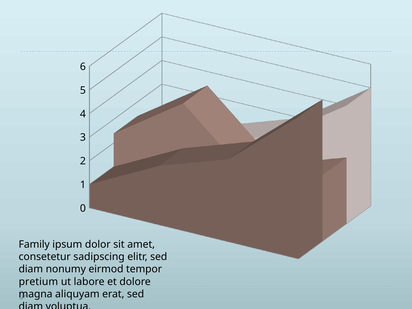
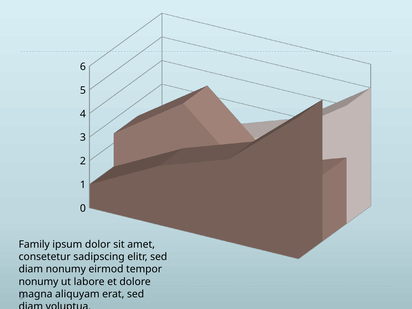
pretium at (38, 282): pretium -> nonumy
